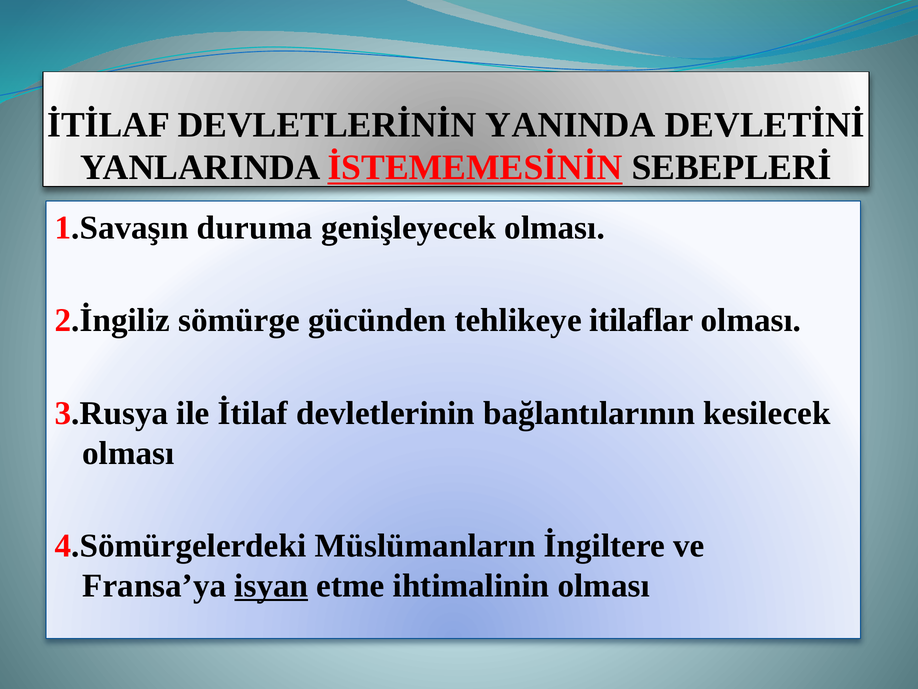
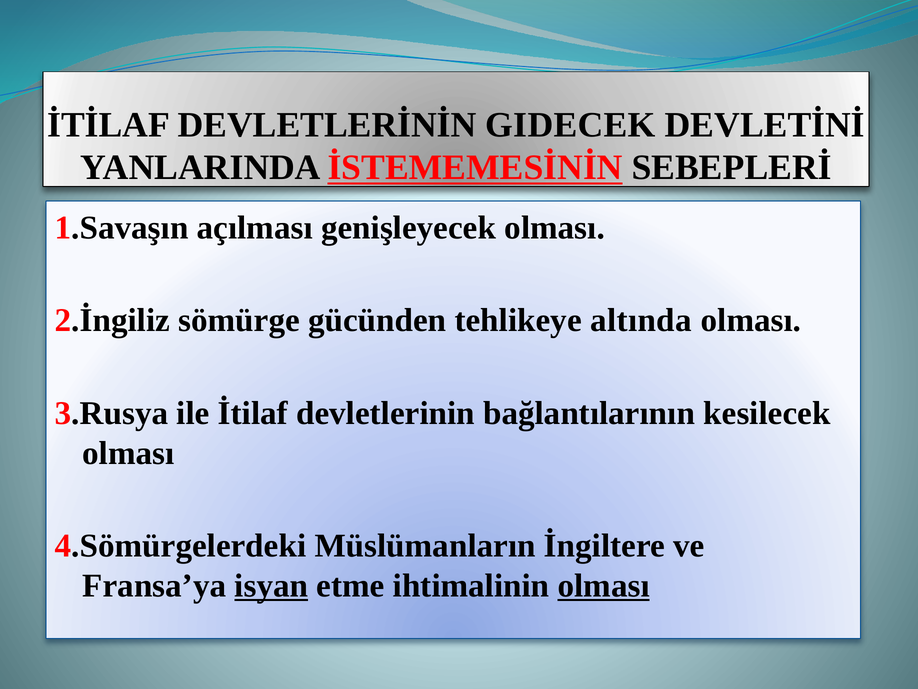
YANINDA: YANINDA -> GIDECEK
duruma: duruma -> açılması
itilaflar: itilaflar -> altında
olması at (604, 585) underline: none -> present
